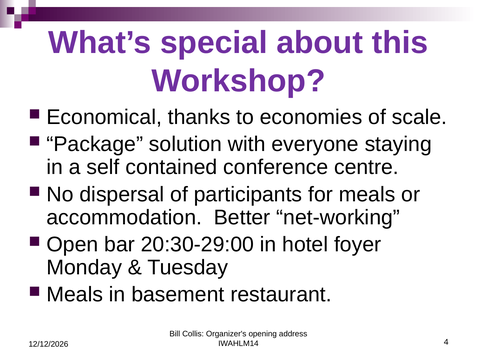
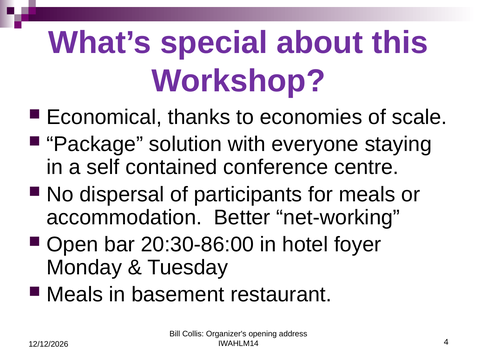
20:30-29:00: 20:30-29:00 -> 20:30-86:00
